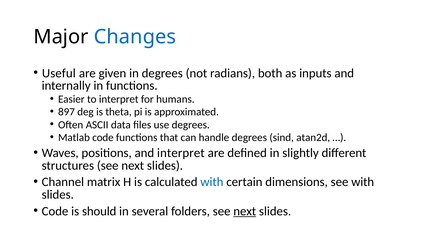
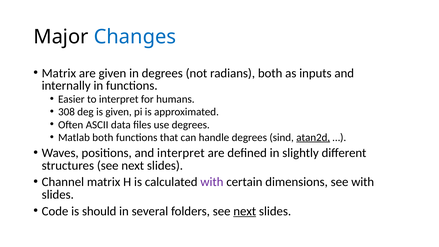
Useful at (59, 73): Useful -> Matrix
897: 897 -> 308
is theta: theta -> given
Matlab code: code -> both
atan2d underline: none -> present
with at (212, 182) colour: blue -> purple
